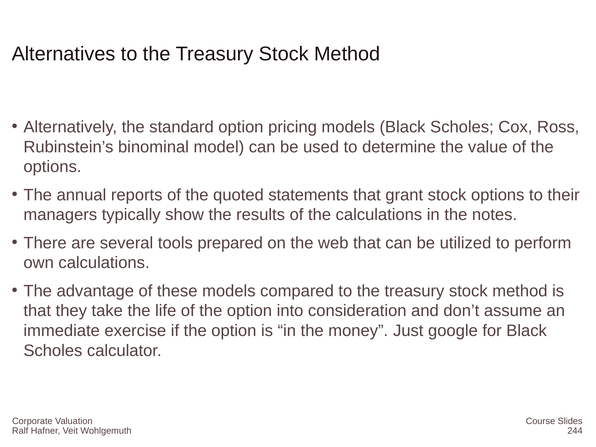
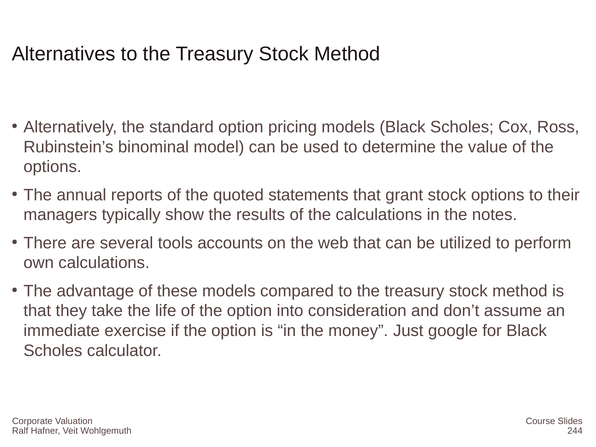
prepared: prepared -> accounts
